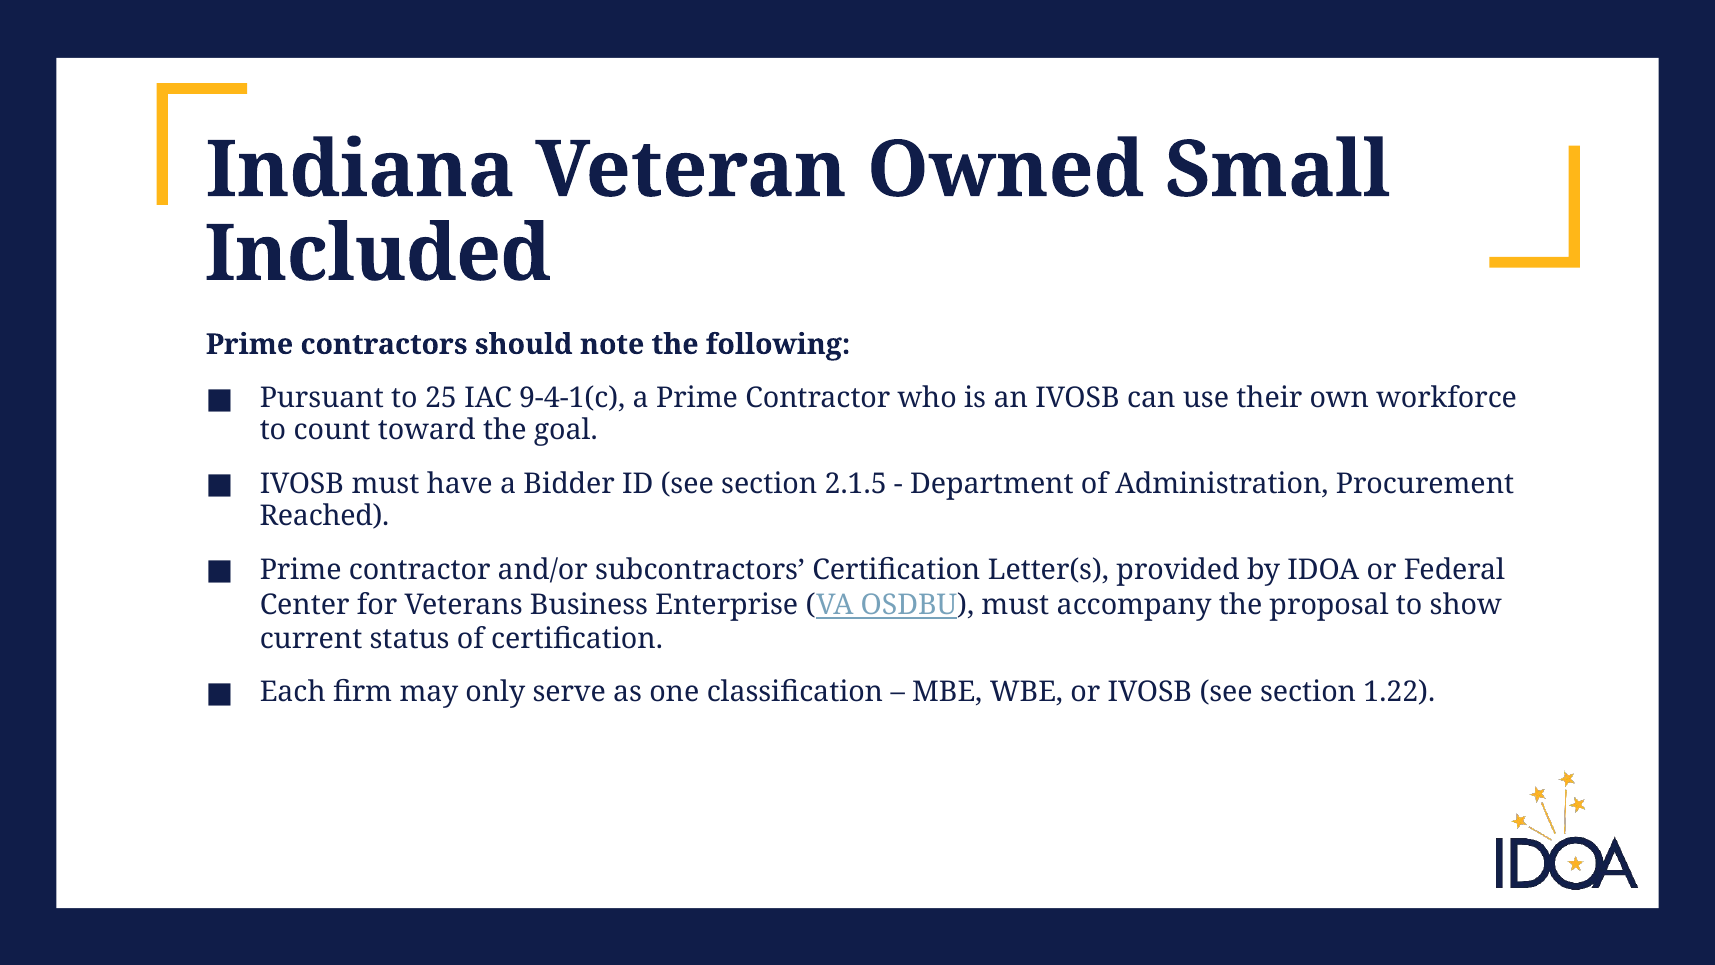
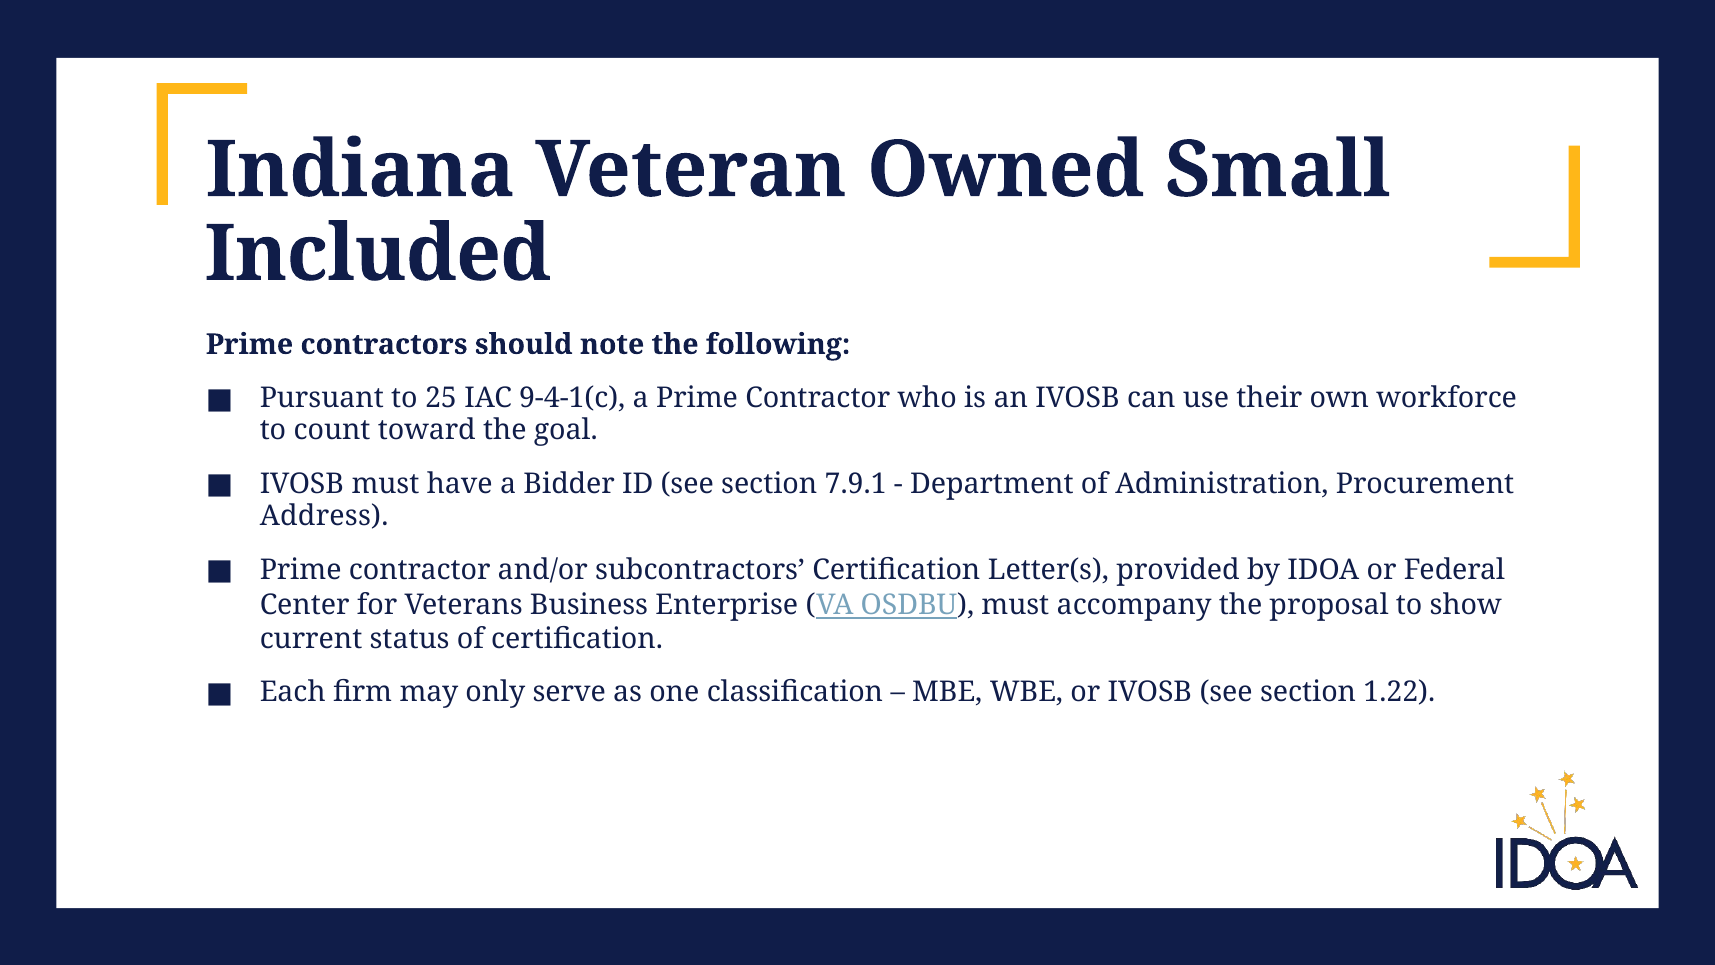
2.1.5: 2.1.5 -> 7.9.1
Reached: Reached -> Address
